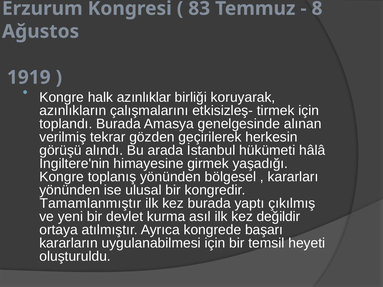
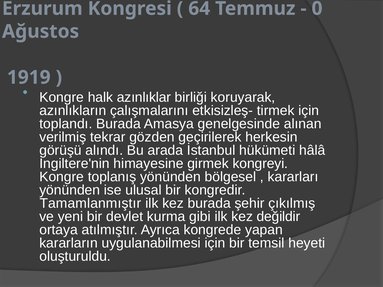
83: 83 -> 64
8: 8 -> 0
yaşadığı: yaşadığı -> kongreyi
yaptı: yaptı -> şehir
asıl: asıl -> gibi
başarı: başarı -> yapan
